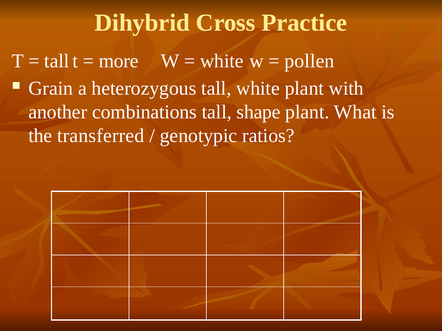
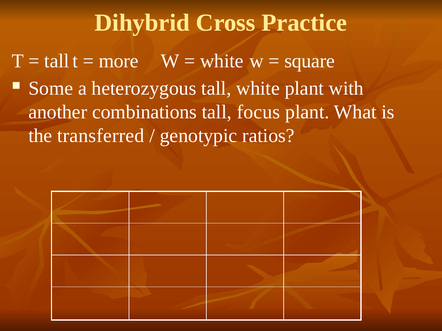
pollen: pollen -> square
Grain: Grain -> Some
shape: shape -> focus
